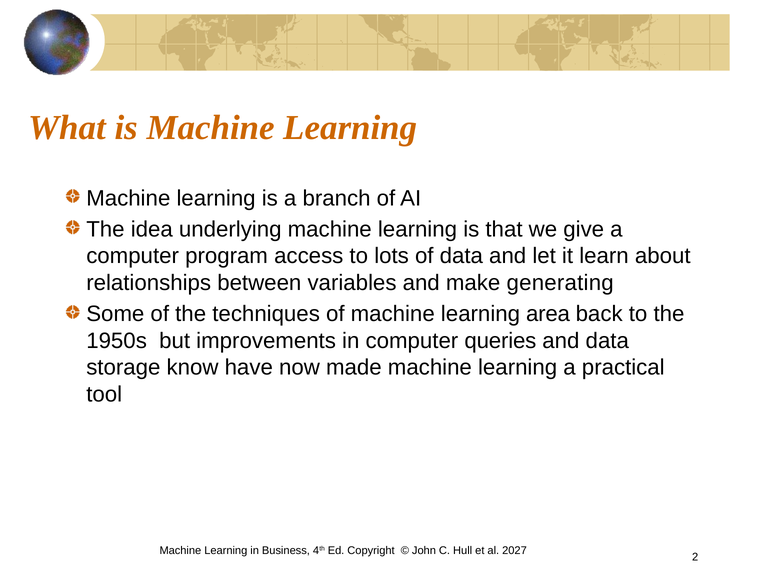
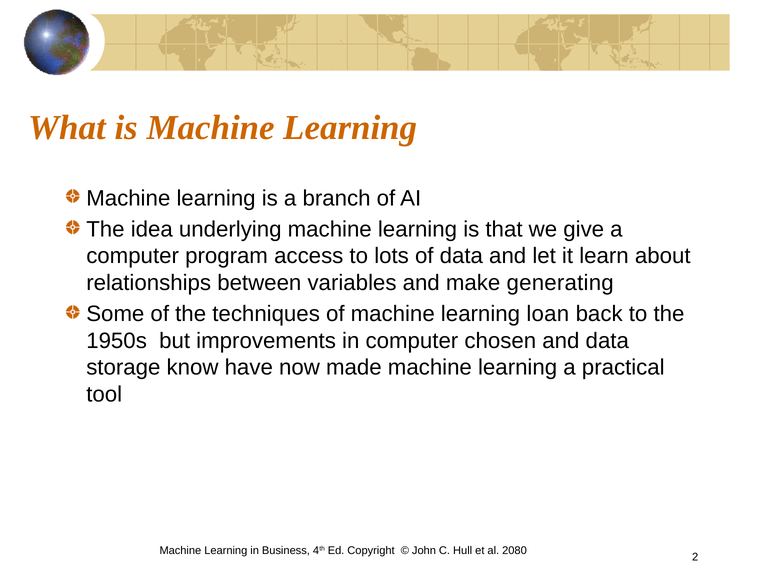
area: area -> loan
queries: queries -> chosen
2027: 2027 -> 2080
